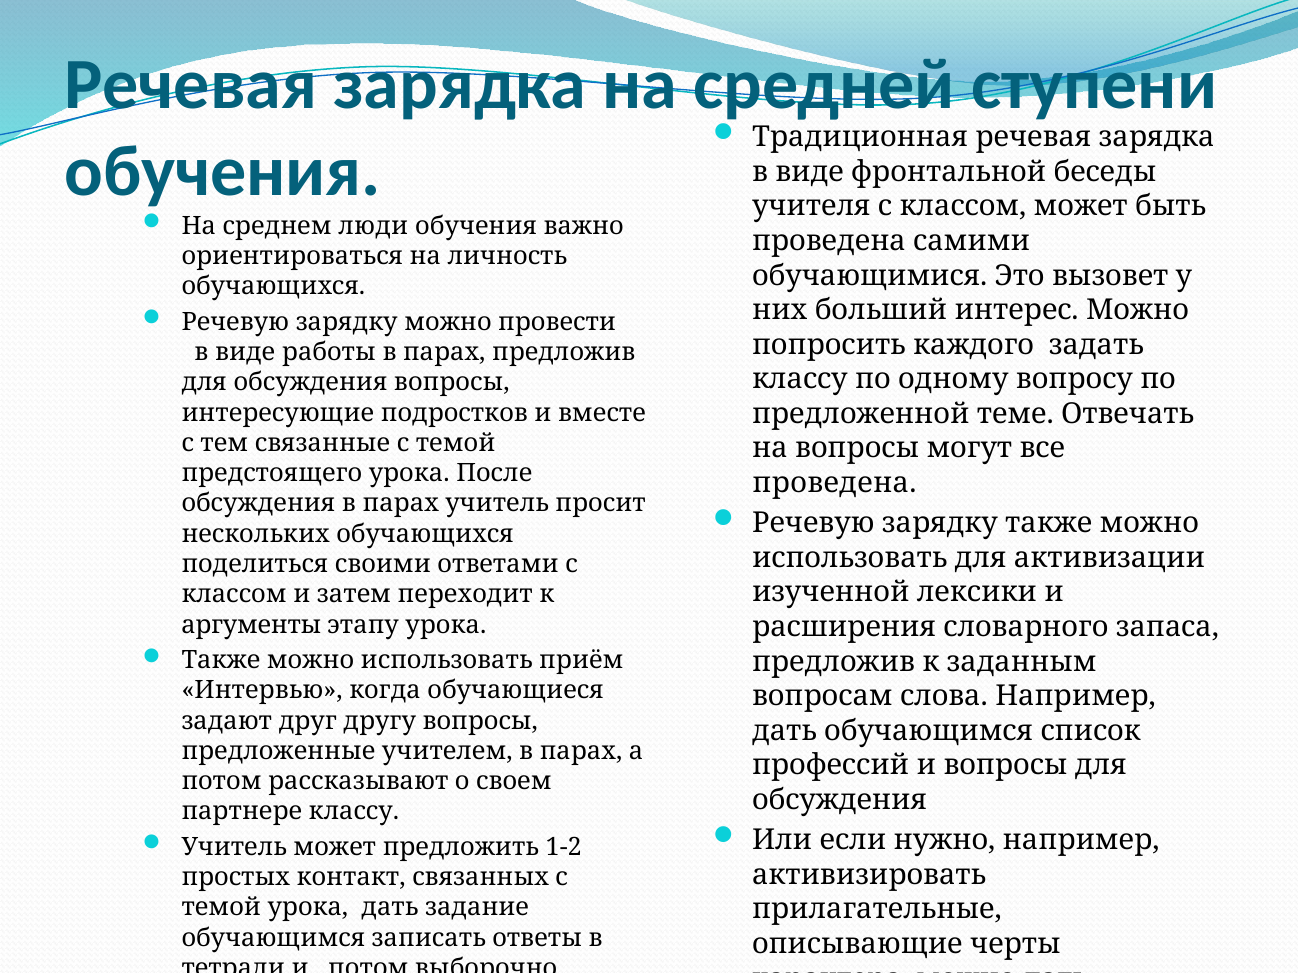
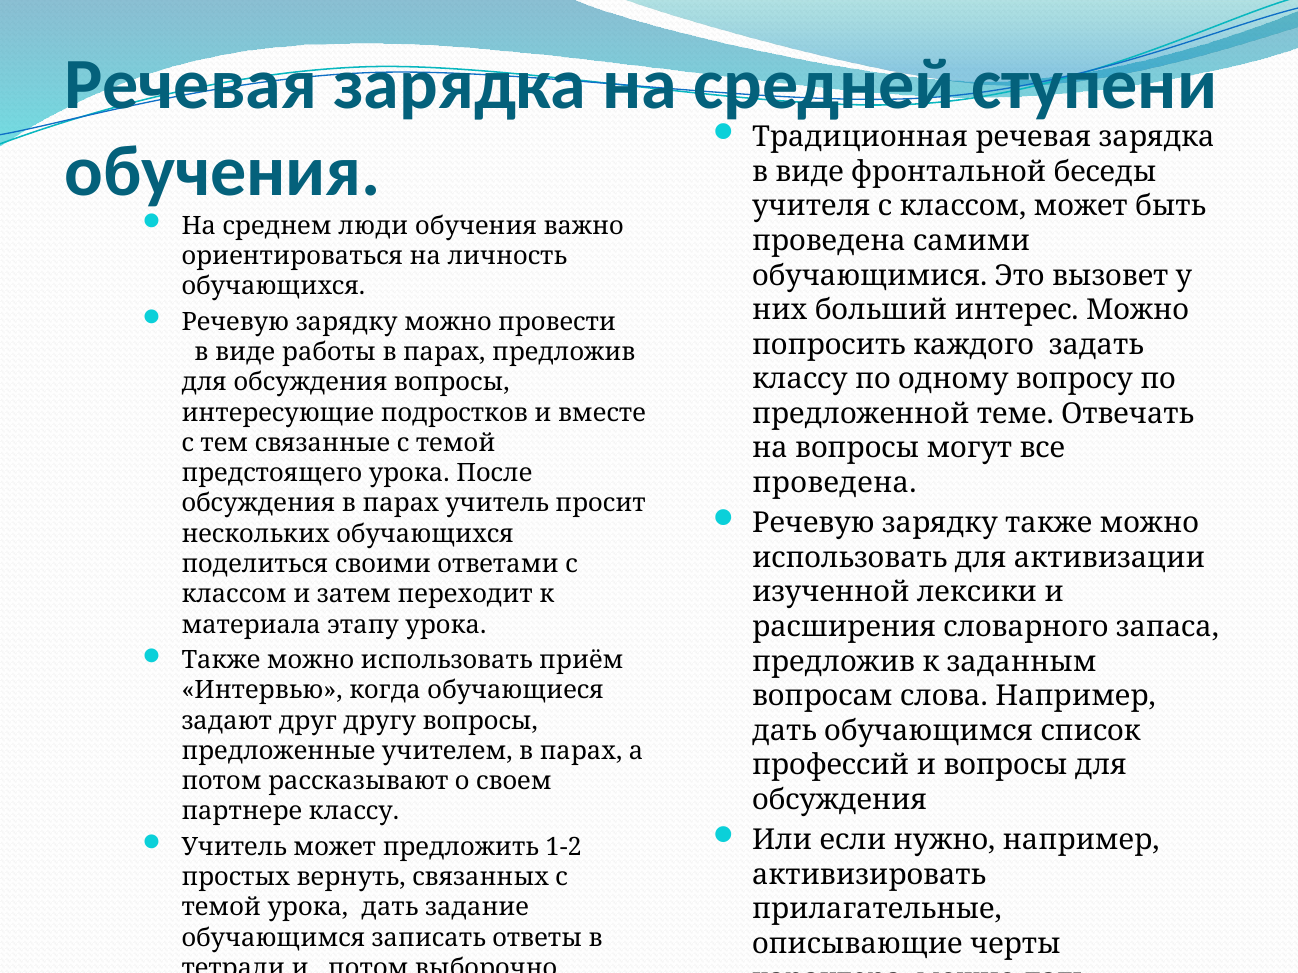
аргументы: аргументы -> материала
контакт: контакт -> вернуть
